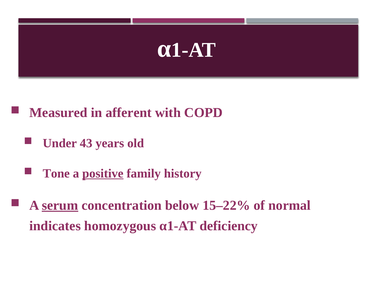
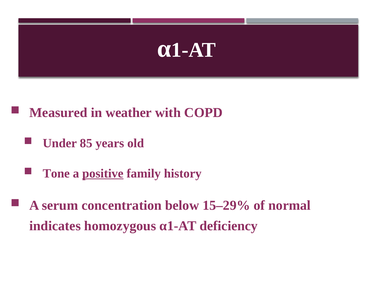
afferent: afferent -> weather
43: 43 -> 85
serum underline: present -> none
15–22%: 15–22% -> 15–29%
